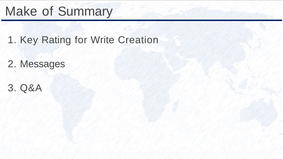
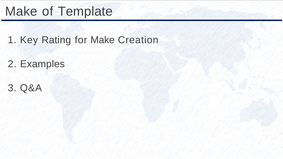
Summary: Summary -> Template
for Write: Write -> Make
Messages: Messages -> Examples
